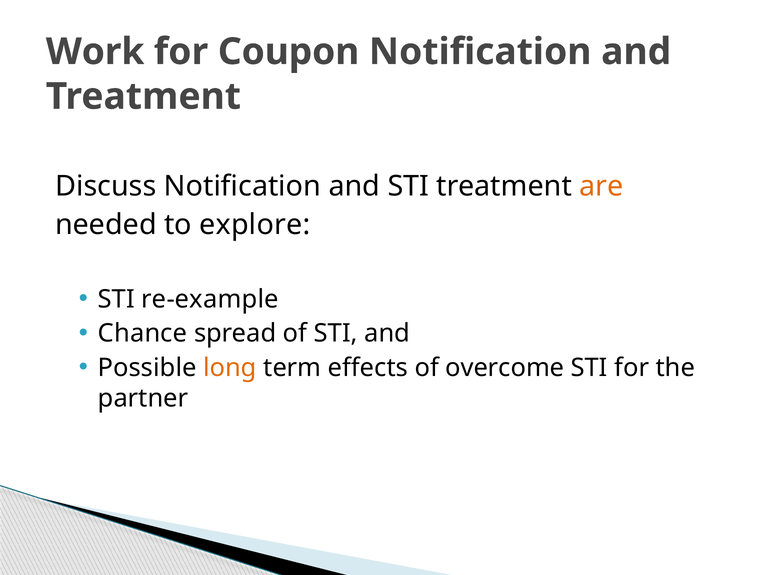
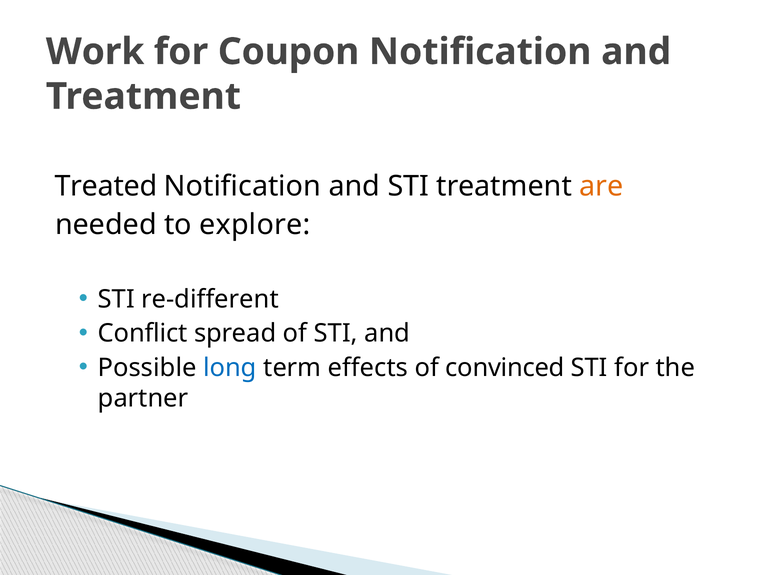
Discuss: Discuss -> Treated
re-example: re-example -> re-different
Chance: Chance -> Conflict
long colour: orange -> blue
overcome: overcome -> convinced
